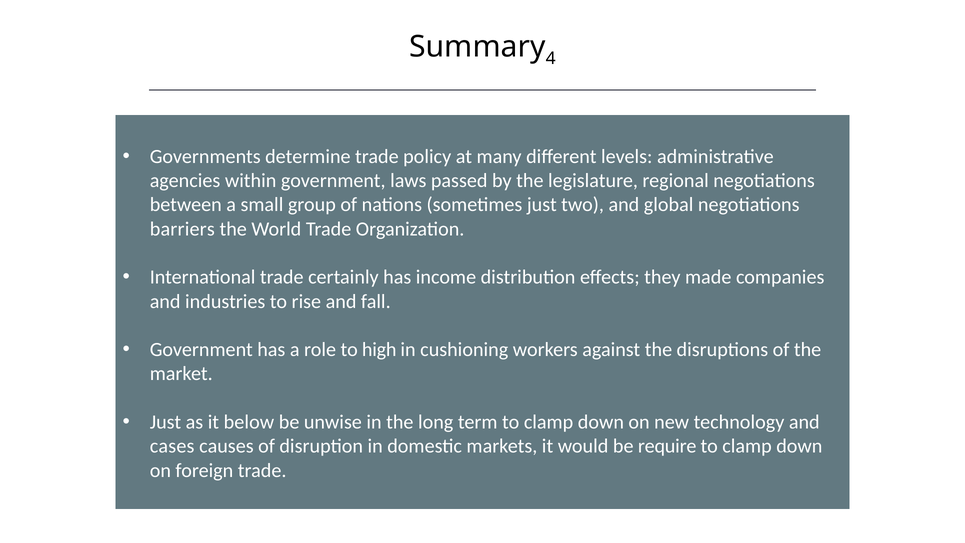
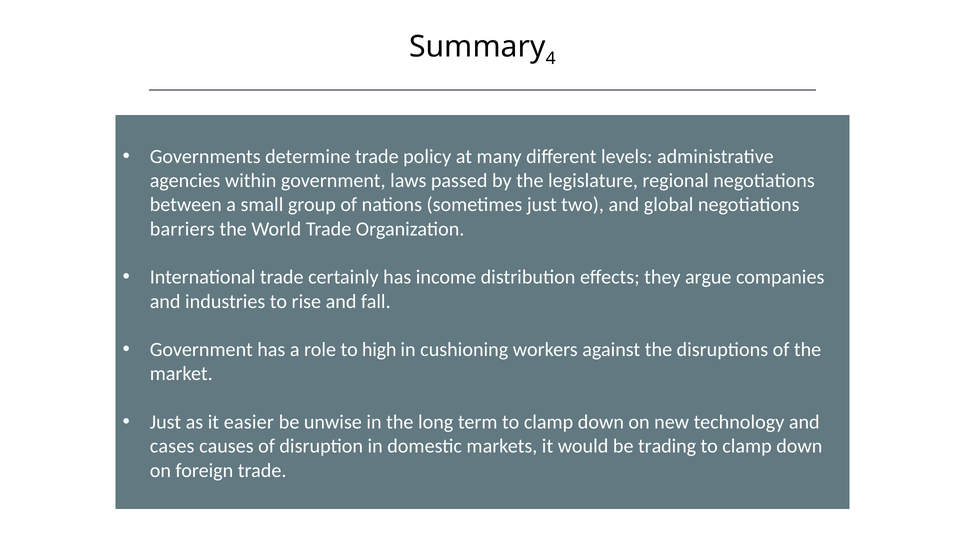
made: made -> argue
below: below -> easier
require: require -> trading
